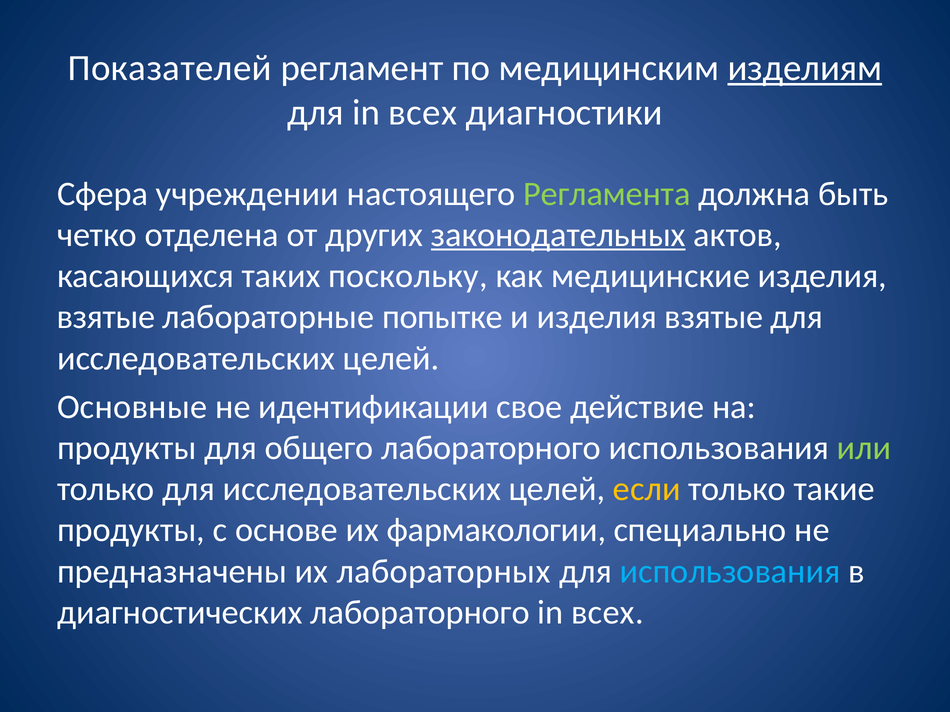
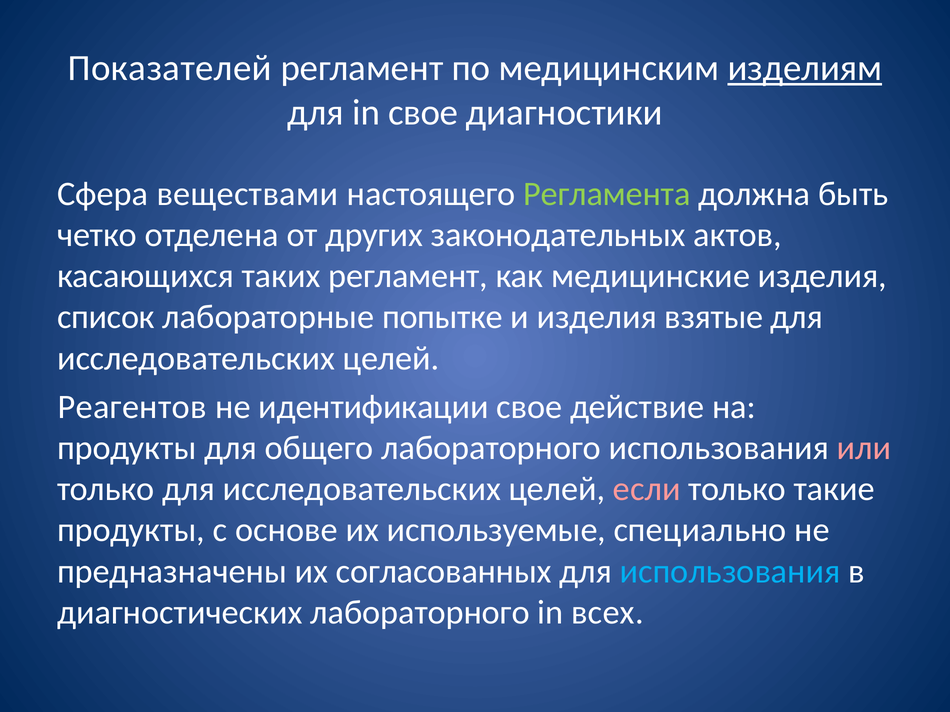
для in всех: всех -> свое
учреждении: учреждении -> веществами
законодательных underline: present -> none
таких поскольку: поскольку -> регламент
взятые at (106, 317): взятые -> список
Основные: Основные -> Реагентов
или colour: light green -> pink
если colour: yellow -> pink
фармакологии: фармакологии -> используемые
лабораторных: лабораторных -> согласованных
